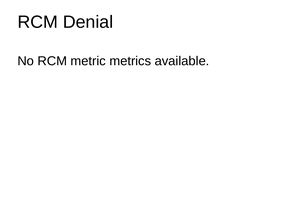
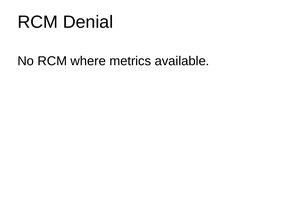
metric: metric -> where
